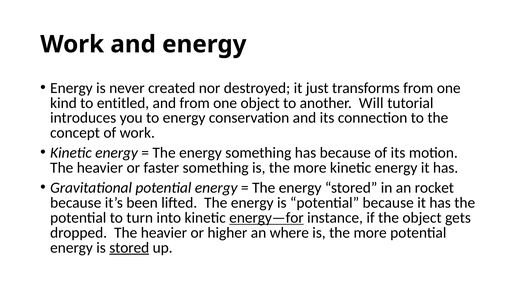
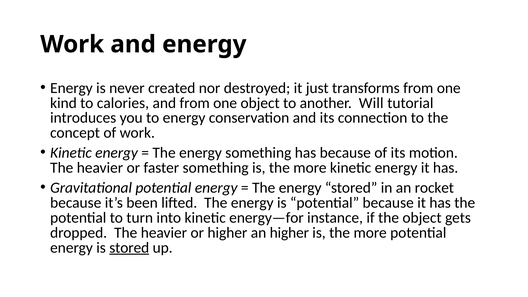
entitled: entitled -> calories
energy—for underline: present -> none
an where: where -> higher
